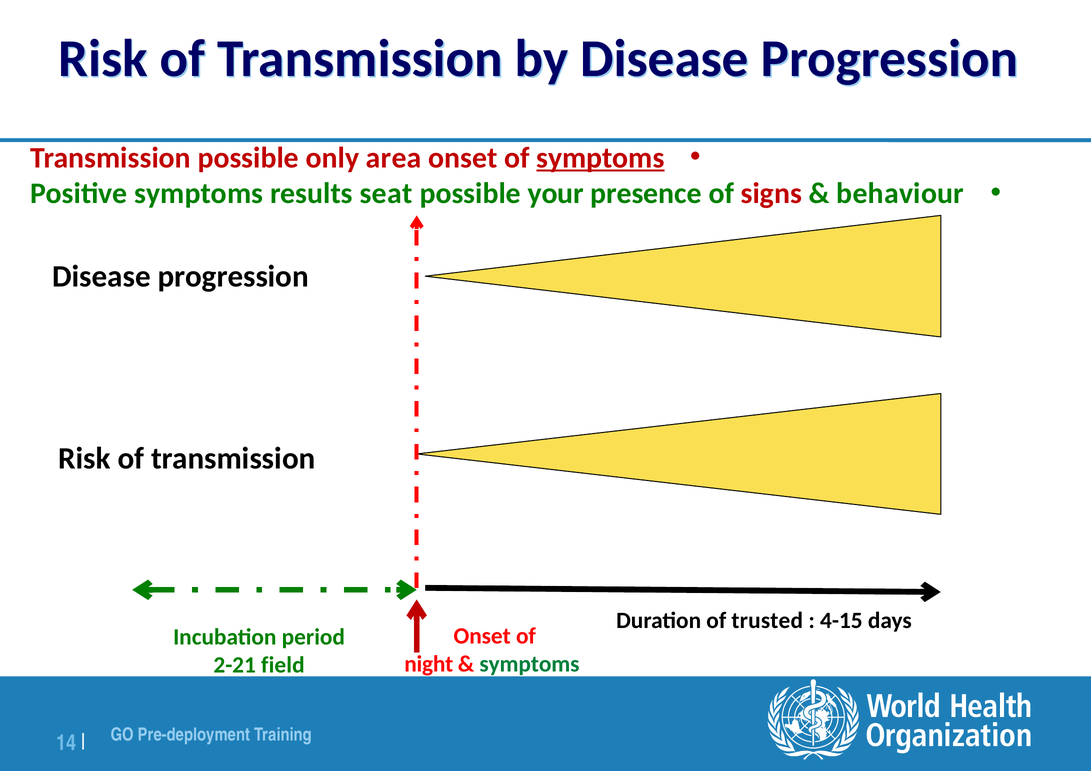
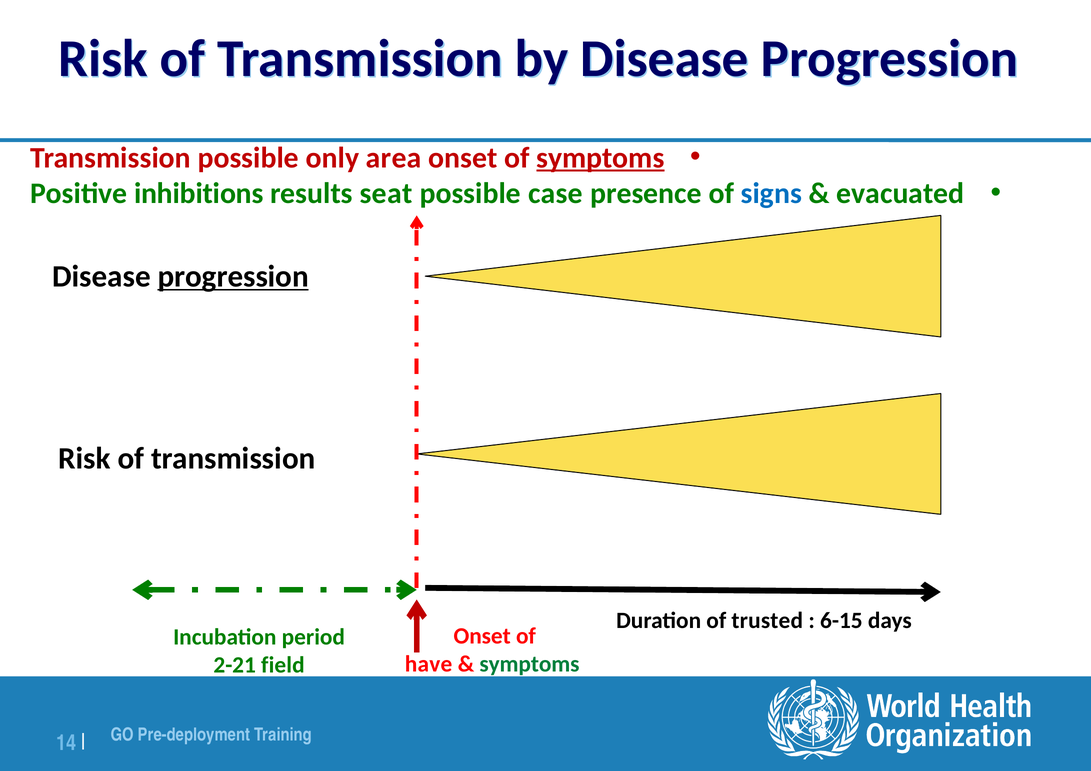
Positive symptoms: symptoms -> inhibitions
your: your -> case
signs colour: red -> blue
behaviour: behaviour -> evacuated
progression at (233, 276) underline: none -> present
4-15: 4-15 -> 6-15
night: night -> have
